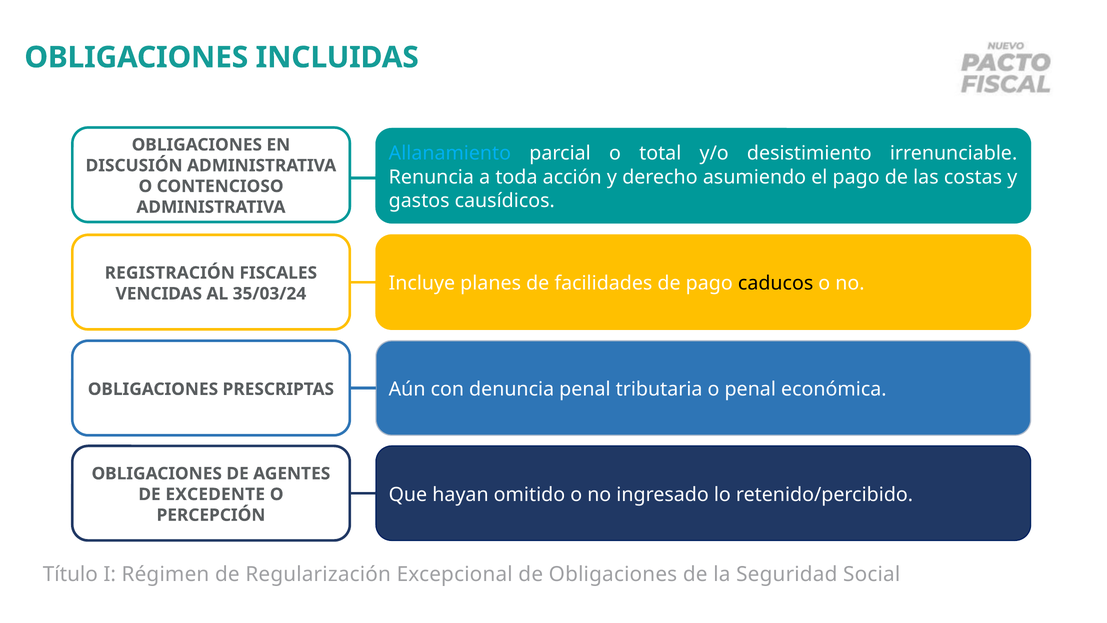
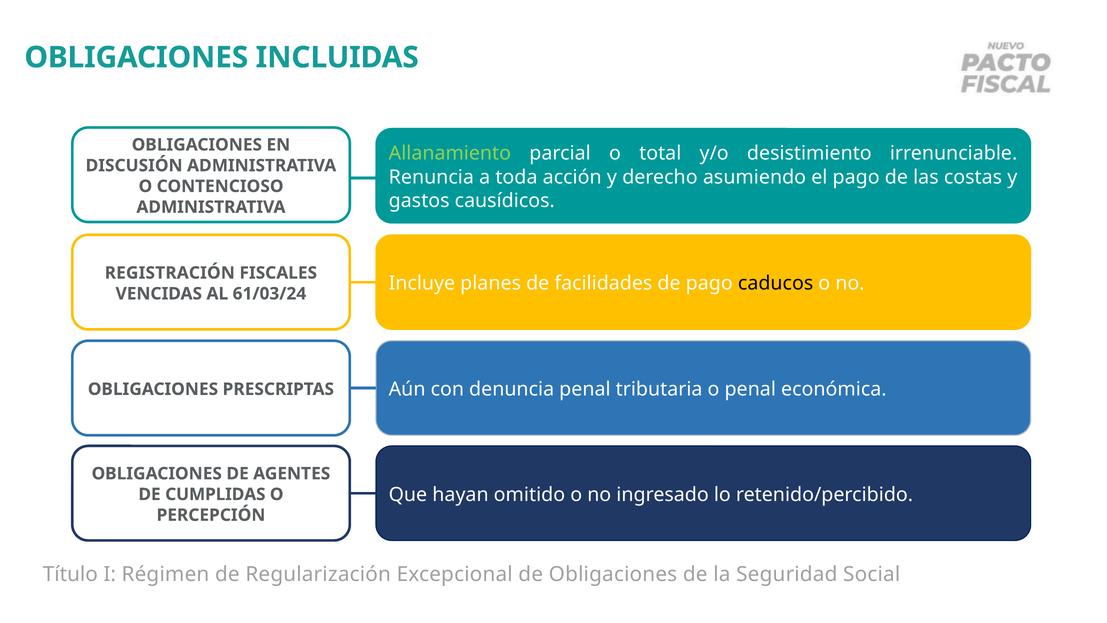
Allanamiento colour: light blue -> light green
35/03/24: 35/03/24 -> 61/03/24
EXCEDENTE: EXCEDENTE -> CUMPLIDAS
